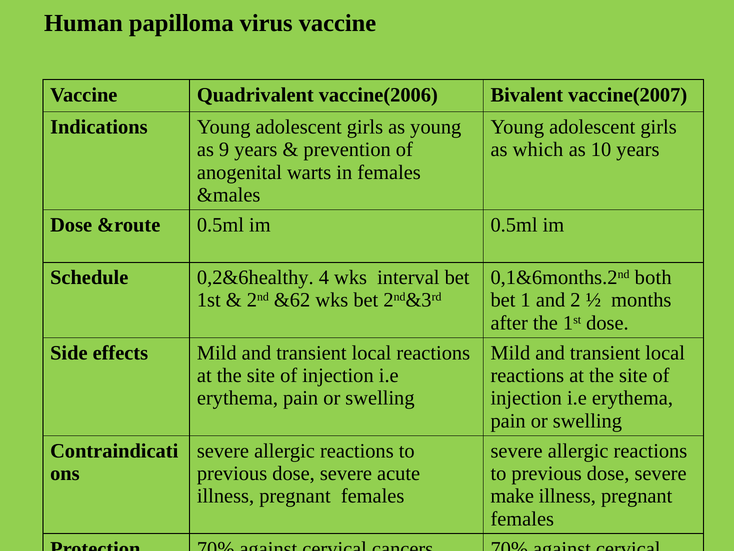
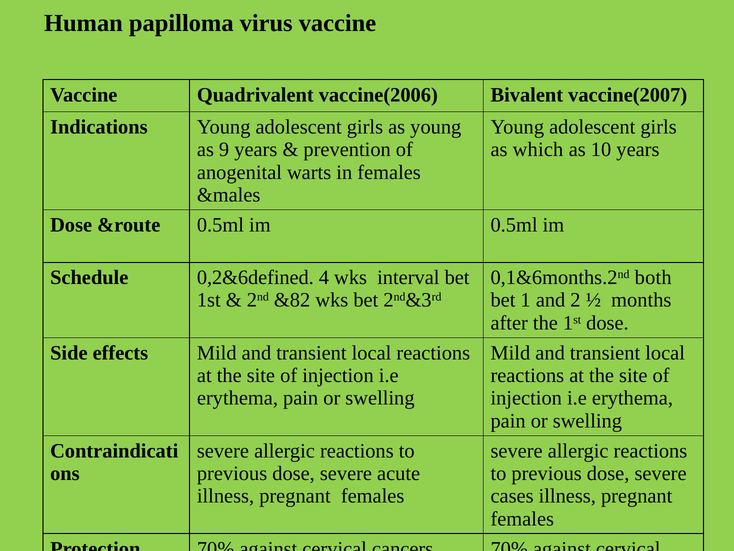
0,2&6healthy: 0,2&6healthy -> 0,2&6defined
&62: &62 -> &82
make: make -> cases
